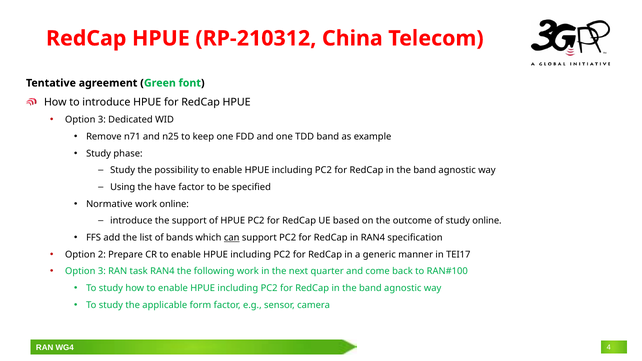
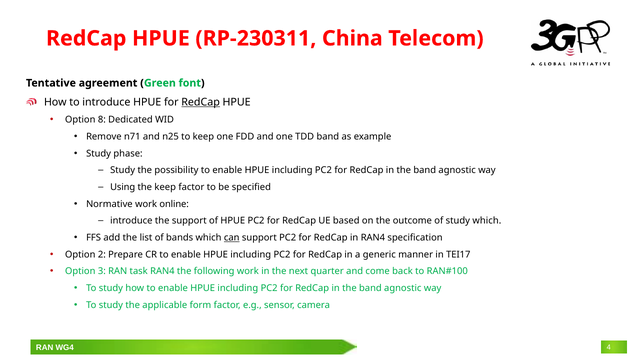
RP-210312: RP-210312 -> RP-230311
RedCap at (201, 102) underline: none -> present
3 at (102, 120): 3 -> 8
the have: have -> keep
study online: online -> which
